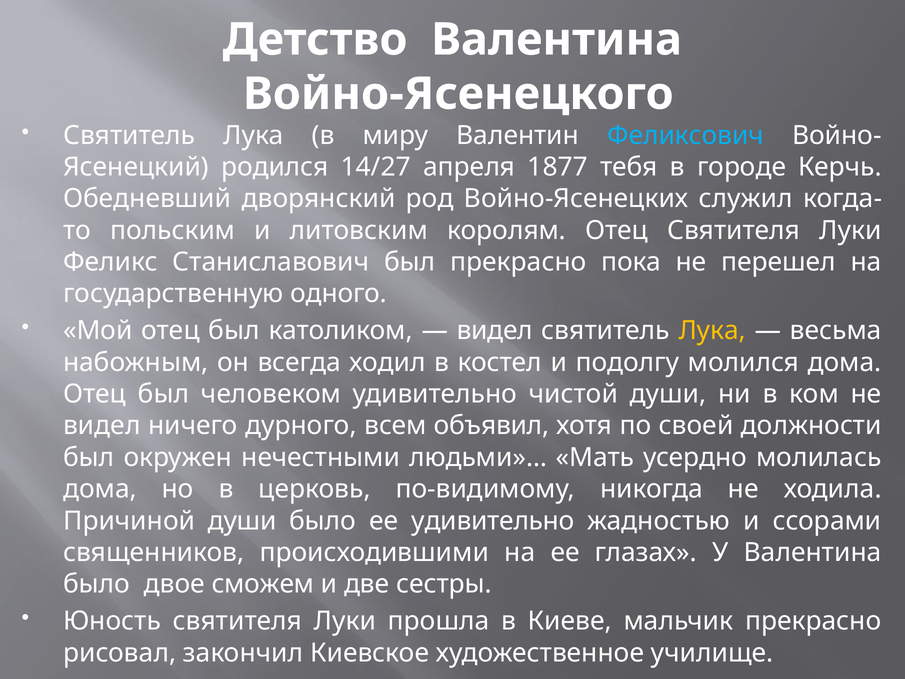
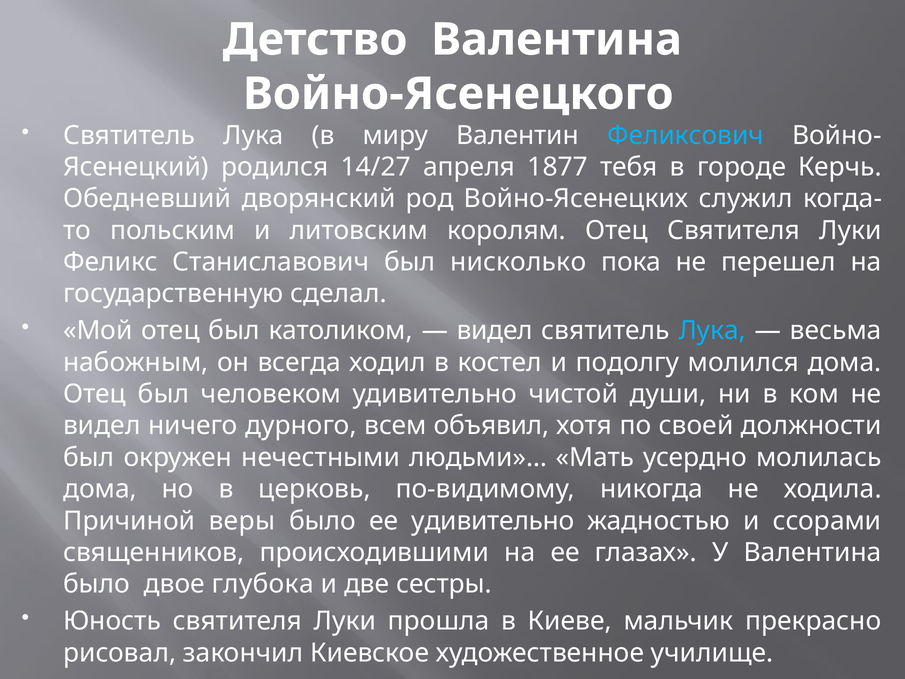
был прекрасно: прекрасно -> нисколько
одного: одного -> сделал
Лука at (712, 331) colour: yellow -> light blue
Причиной души: души -> веры
сможем: сможем -> глубока
